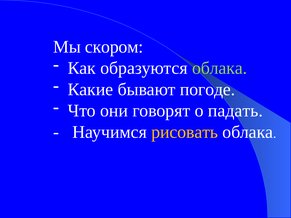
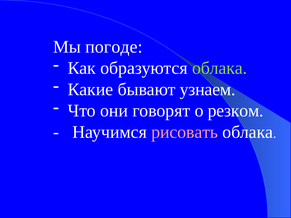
скором: скором -> погоде
погоде: погоде -> узнаем
падать: падать -> резком
рисовать colour: yellow -> pink
